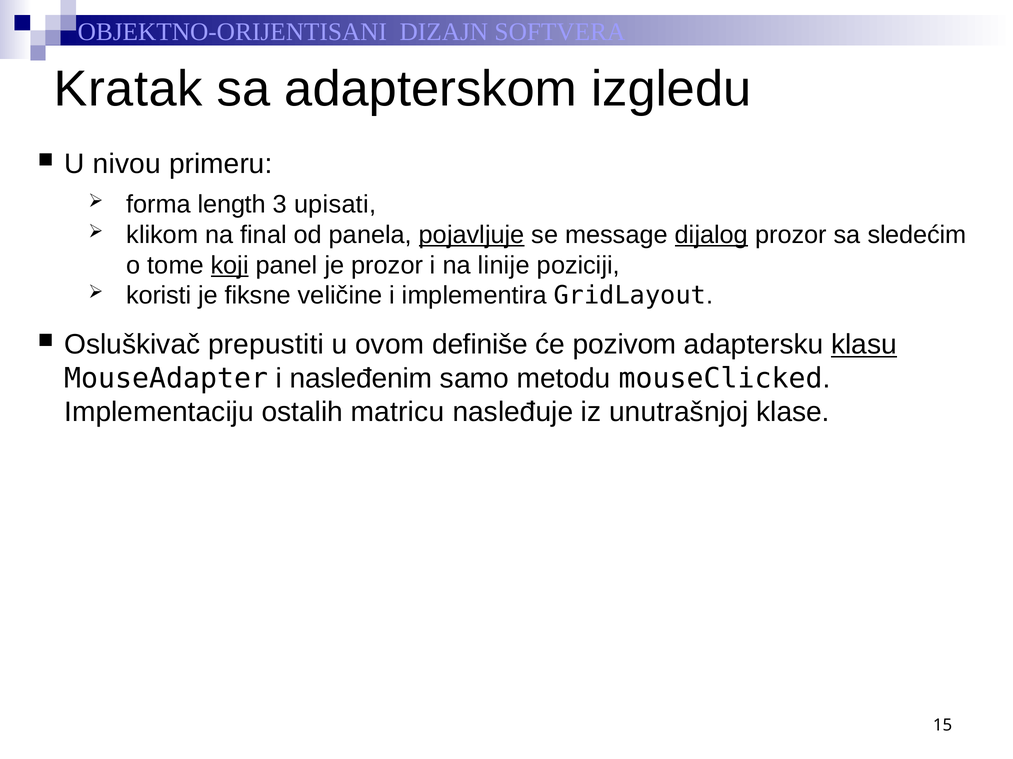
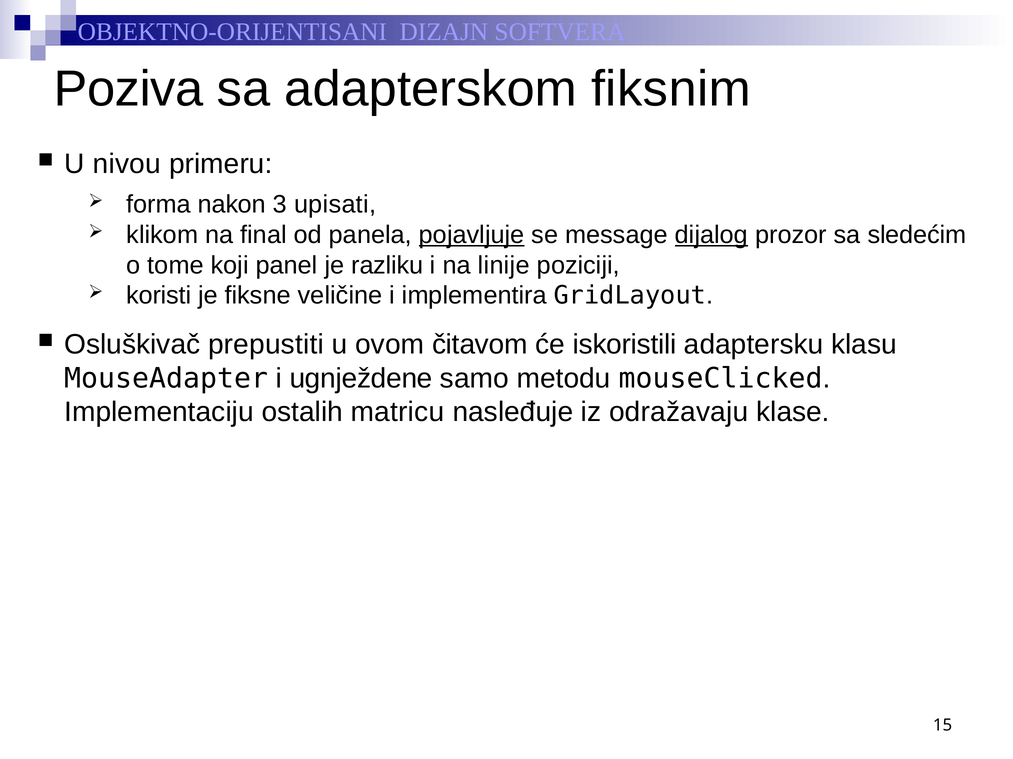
Kratak: Kratak -> Poziva
izgledu: izgledu -> fiksnim
length: length -> nakon
koji underline: present -> none
je prozor: prozor -> razliku
definiše: definiše -> čitavom
pozivom: pozivom -> iskoristili
klasu underline: present -> none
nasleđenim: nasleđenim -> ugnježdene
unutrašnjoj: unutrašnjoj -> odražavaju
